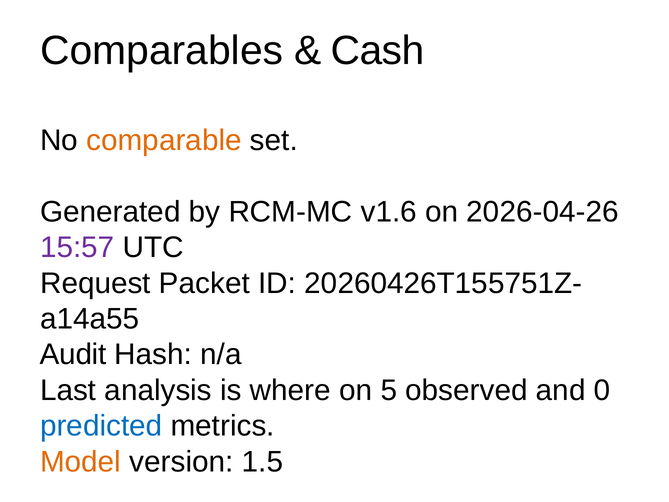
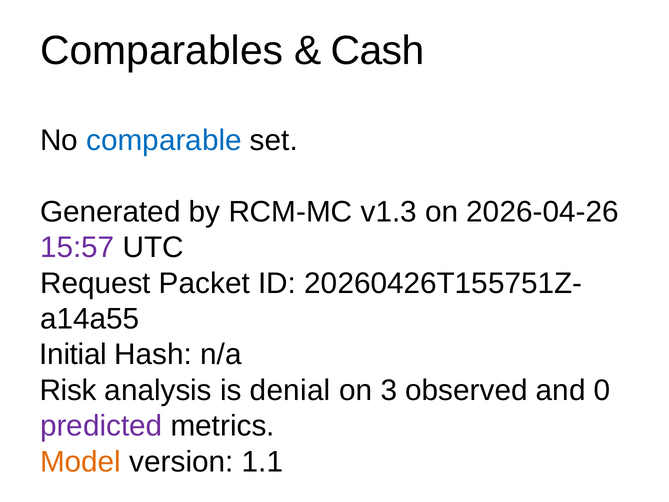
comparable colour: orange -> blue
v1.6: v1.6 -> v1.3
Audit: Audit -> Initial
Last: Last -> Risk
where: where -> denial
5: 5 -> 3
predicted colour: blue -> purple
1.5: 1.5 -> 1.1
